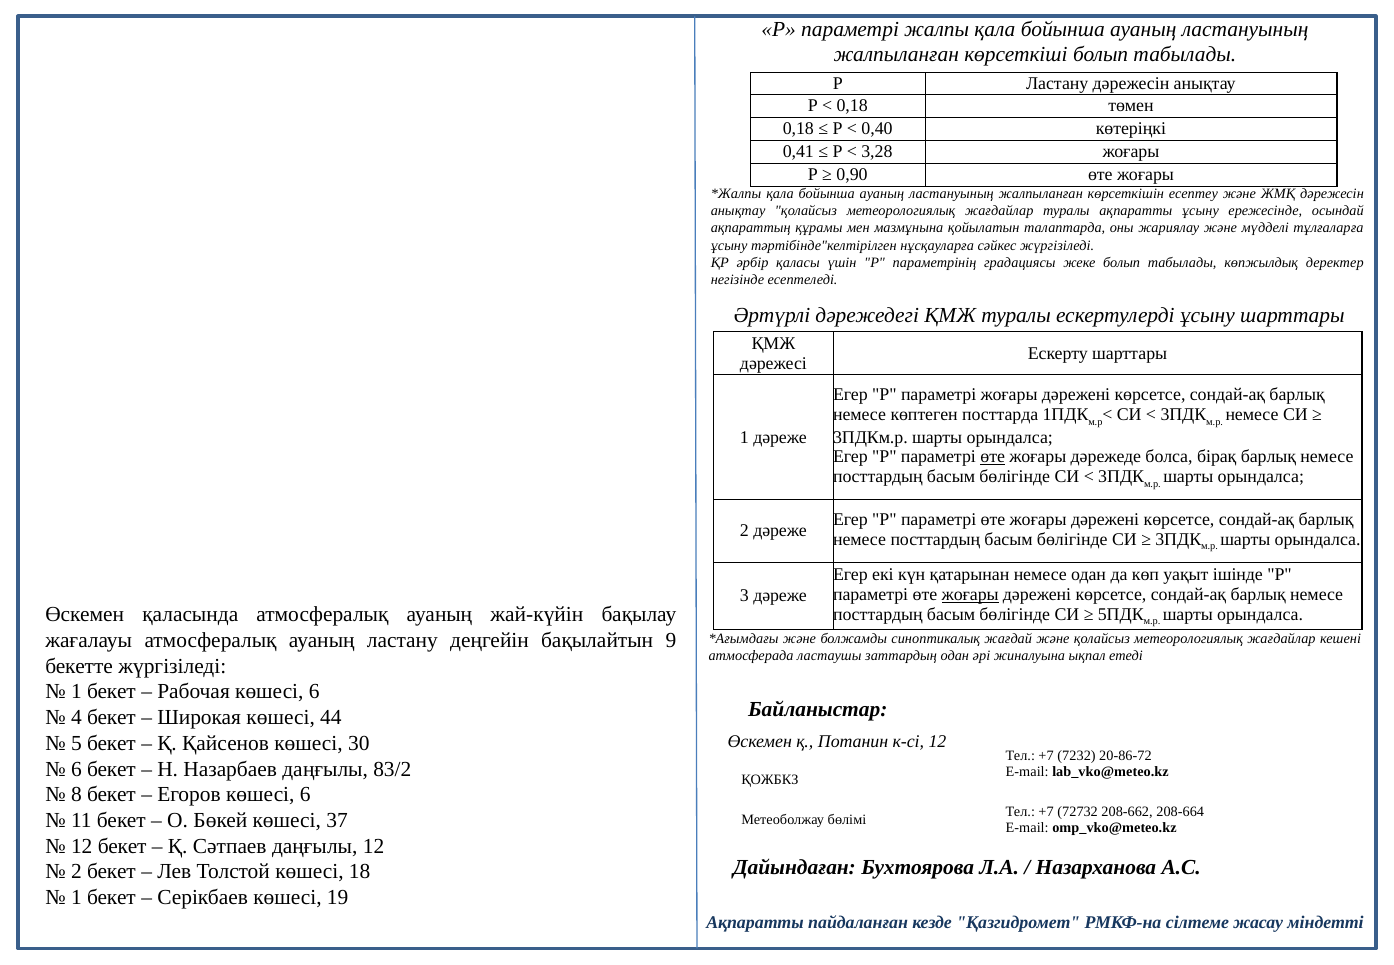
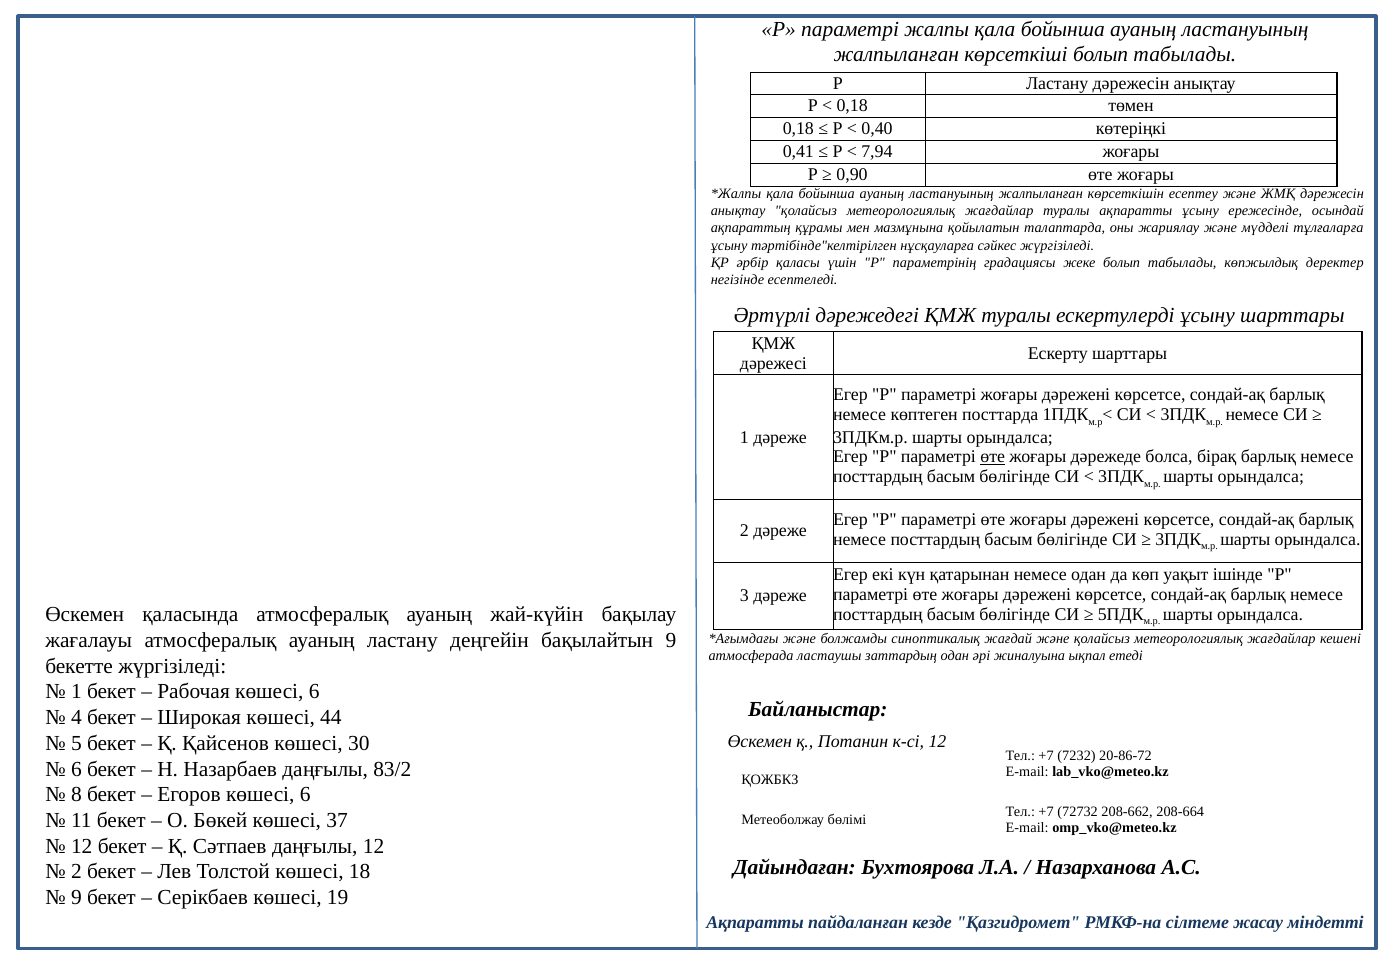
3,28: 3,28 -> 7,94
жоғары at (970, 595) underline: present -> none
1 at (76, 898): 1 -> 9
